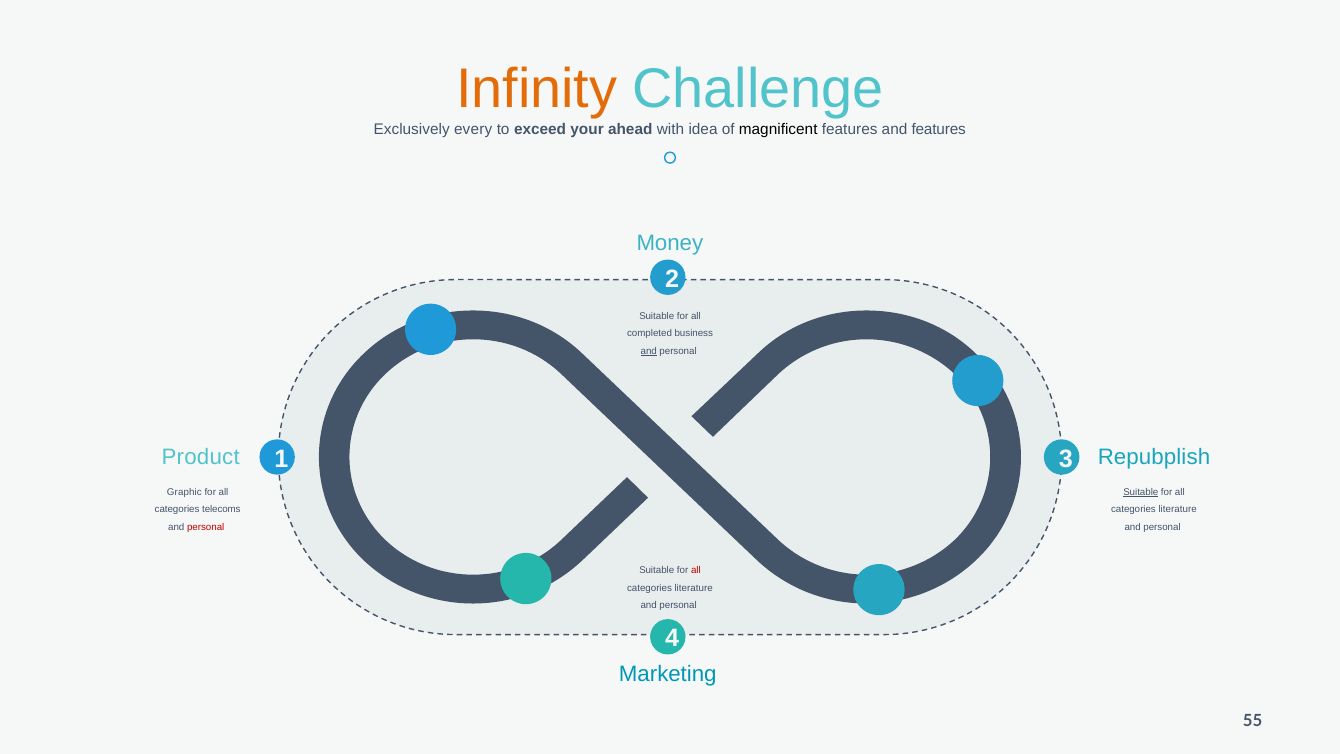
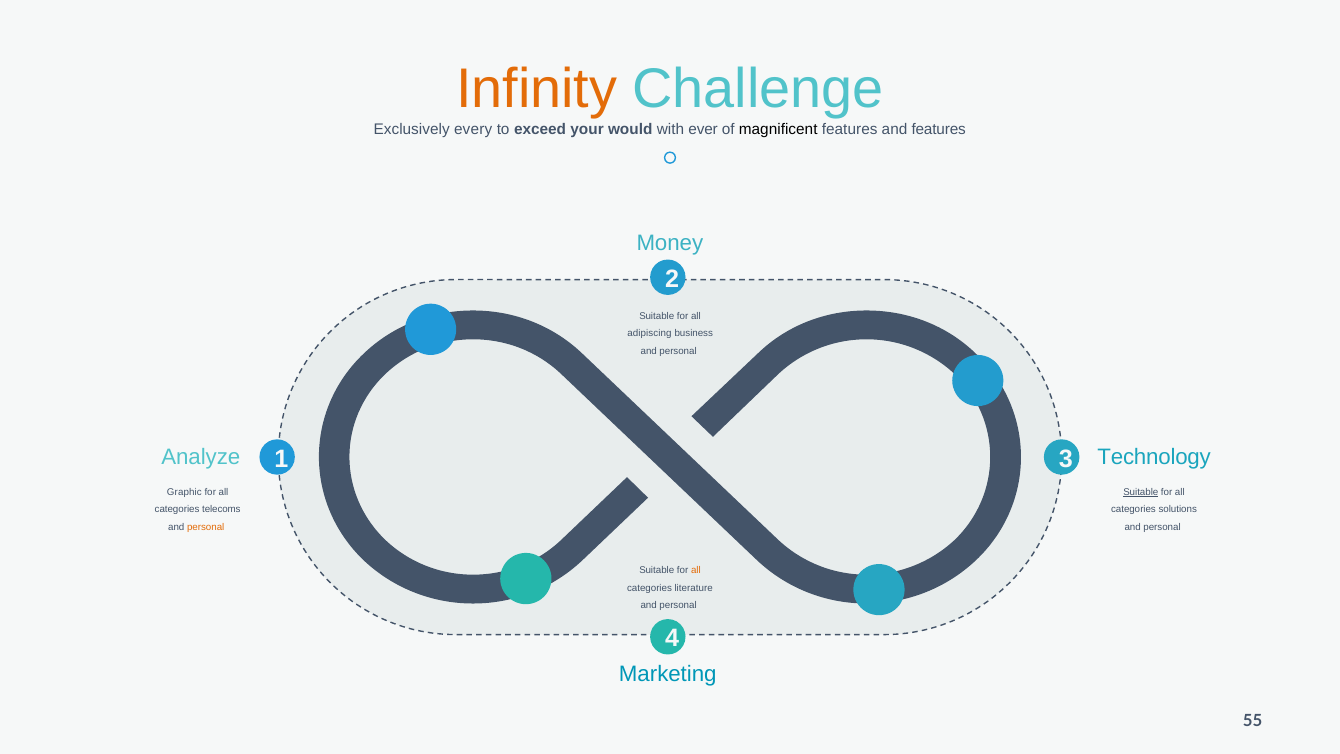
ahead: ahead -> would
idea: idea -> ever
completed: completed -> adipiscing
and at (649, 351) underline: present -> none
Product: Product -> Analyze
Repubplish: Repubplish -> Technology
literature at (1178, 509): literature -> solutions
personal at (206, 527) colour: red -> orange
all at (696, 570) colour: red -> orange
